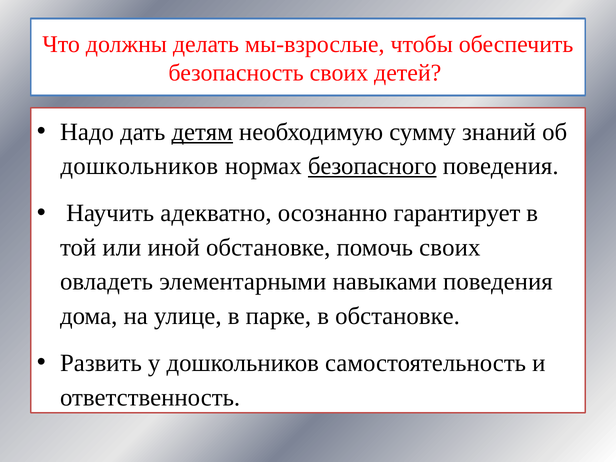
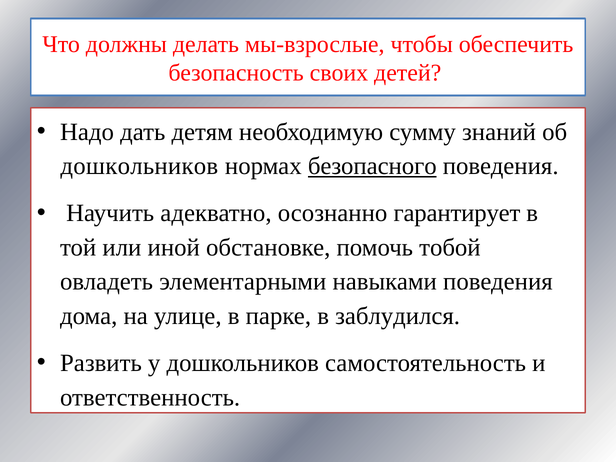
детям underline: present -> none
помочь своих: своих -> тобой
в обстановке: обстановке -> заблудился
